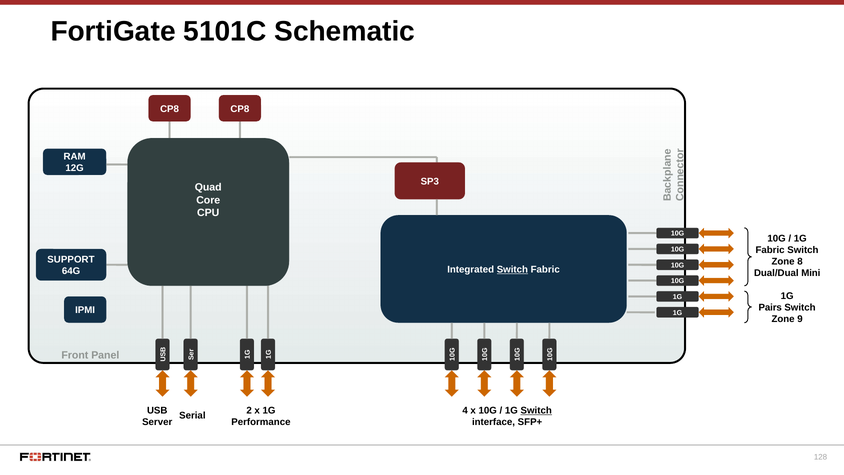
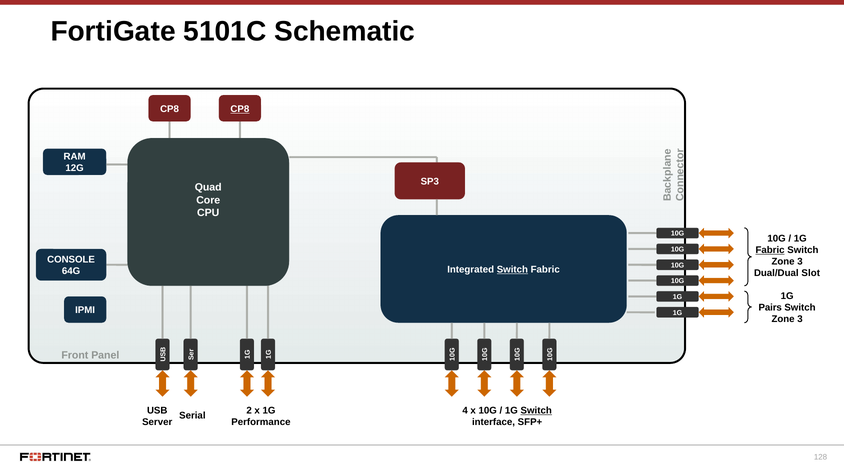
CP8 at (240, 109) underline: none -> present
Fabric at (770, 250) underline: none -> present
SUPPORT: SUPPORT -> CONSOLE
8 at (800, 262): 8 -> 3
Mini: Mini -> Slot
9 at (800, 319): 9 -> 3
